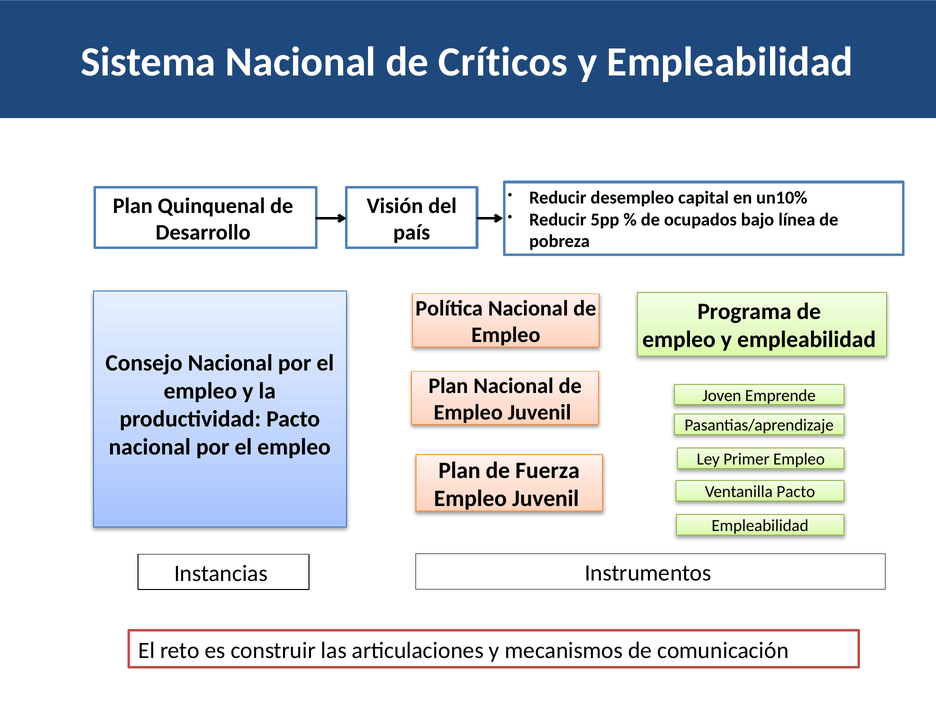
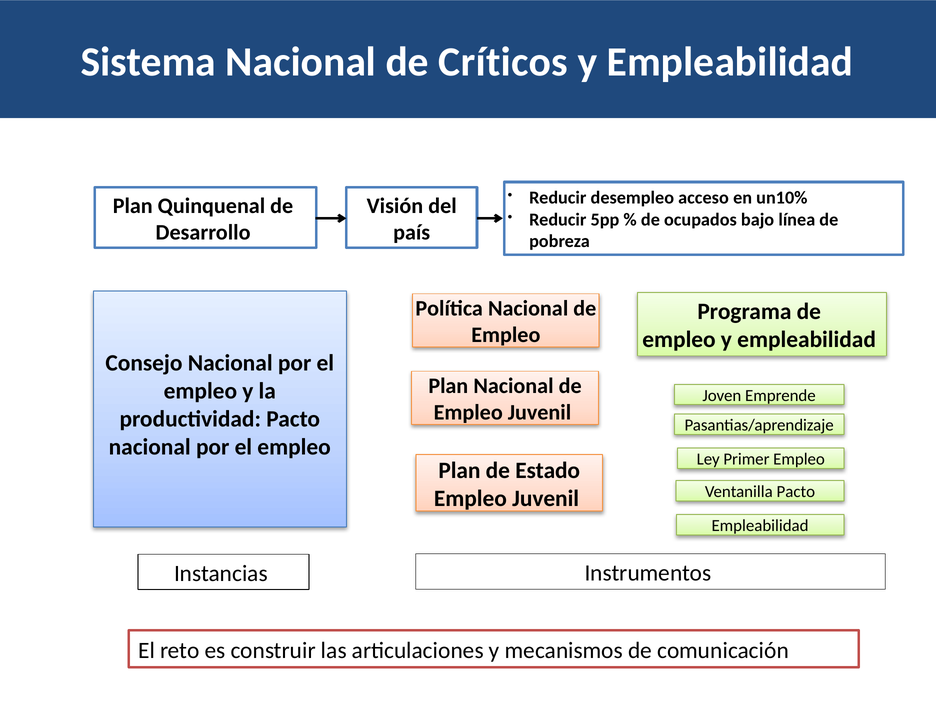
capital: capital -> acceso
Fuerza: Fuerza -> Estado
